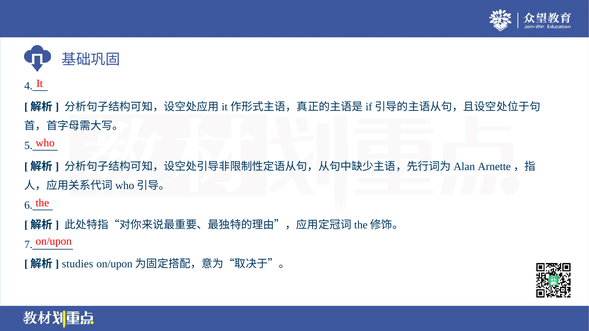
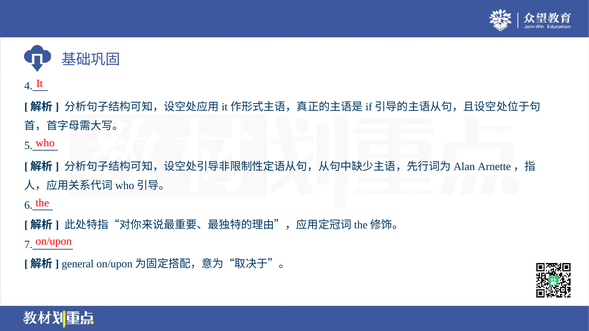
studies: studies -> general
